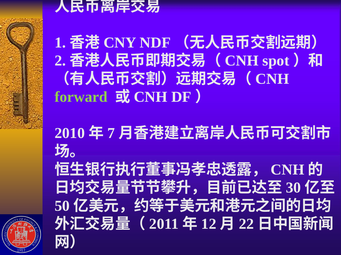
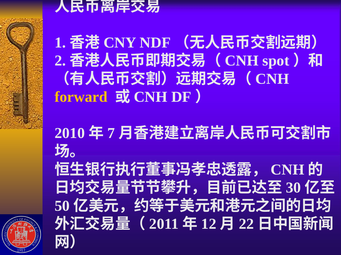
forward colour: light green -> yellow
